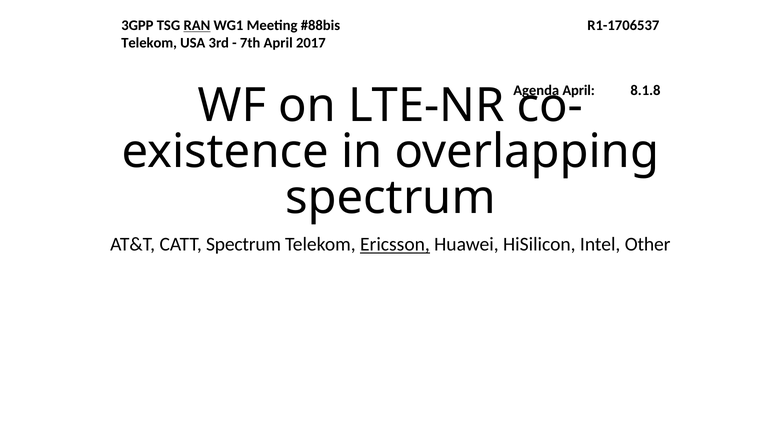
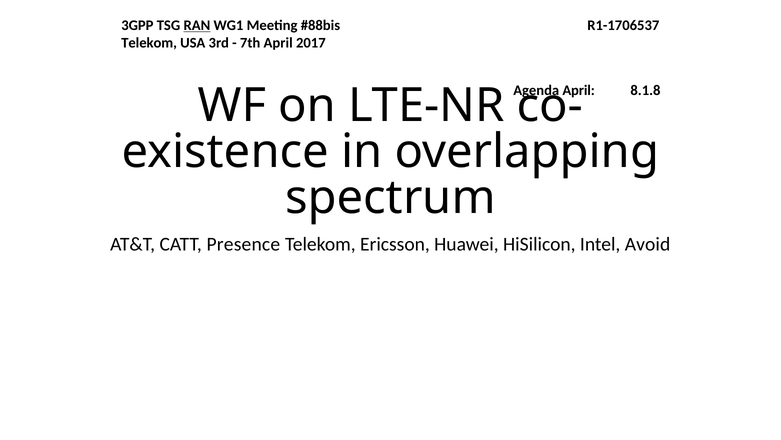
CATT Spectrum: Spectrum -> Presence
Ericsson underline: present -> none
Other: Other -> Avoid
